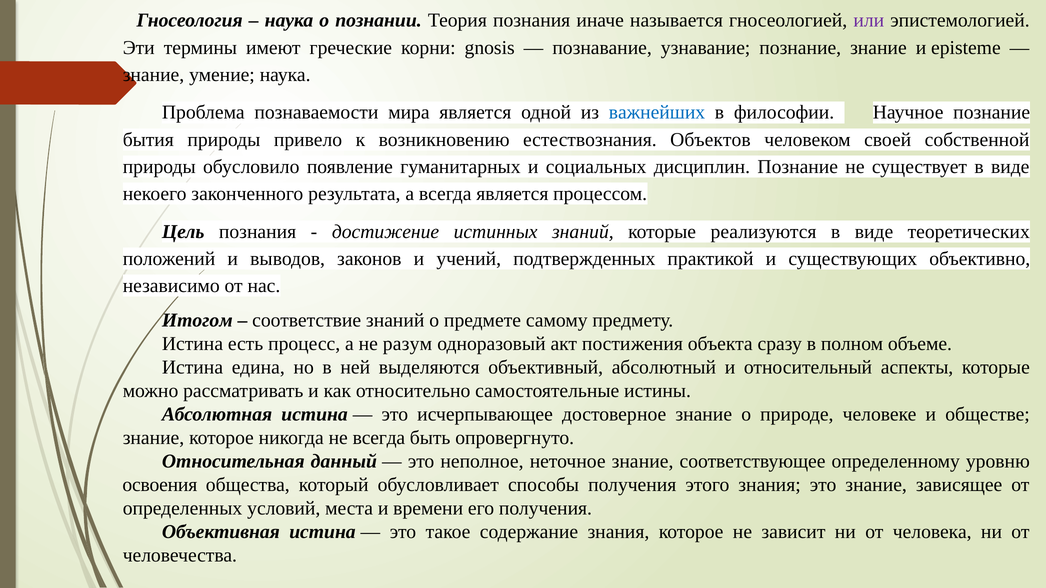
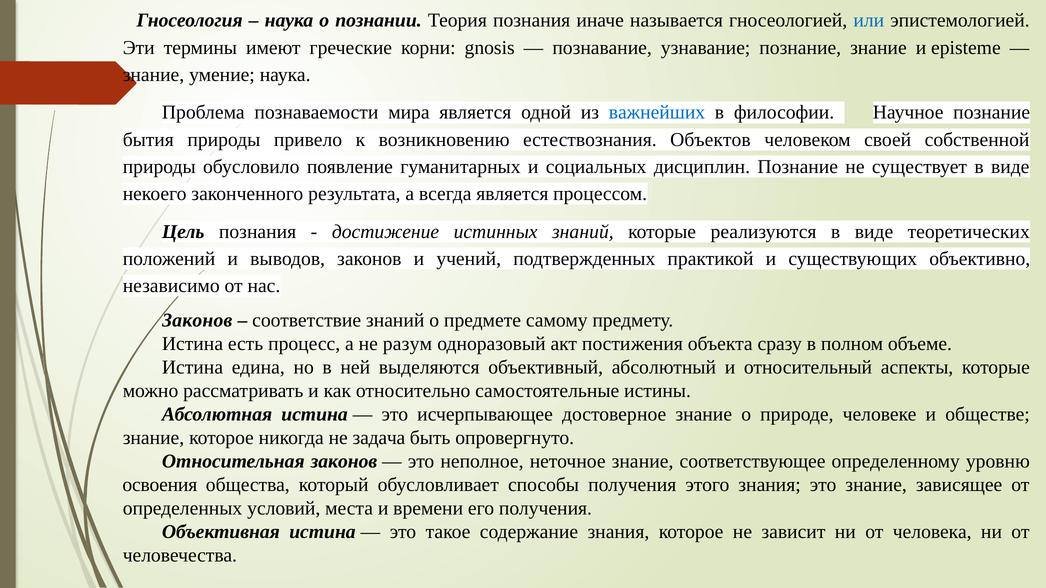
или colour: purple -> blue
Итогом at (197, 320): Итогом -> Законов
не всегда: всегда -> задача
Относительная данный: данный -> законов
